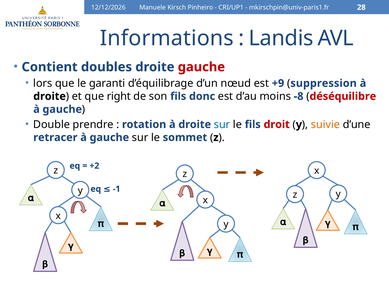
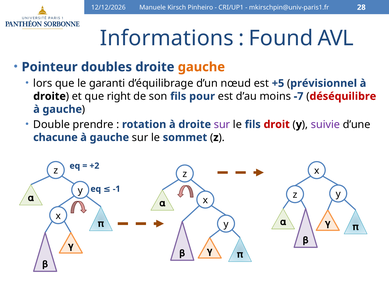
Landis: Landis -> Found
Contient: Contient -> Pointeur
gauche at (201, 67) colour: red -> orange
+9: +9 -> +5
suppression: suppression -> prévisionnel
donc: donc -> pour
-8: -8 -> -7
sur at (222, 124) colour: blue -> purple
suivie colour: orange -> purple
retracer: retracer -> chacune
